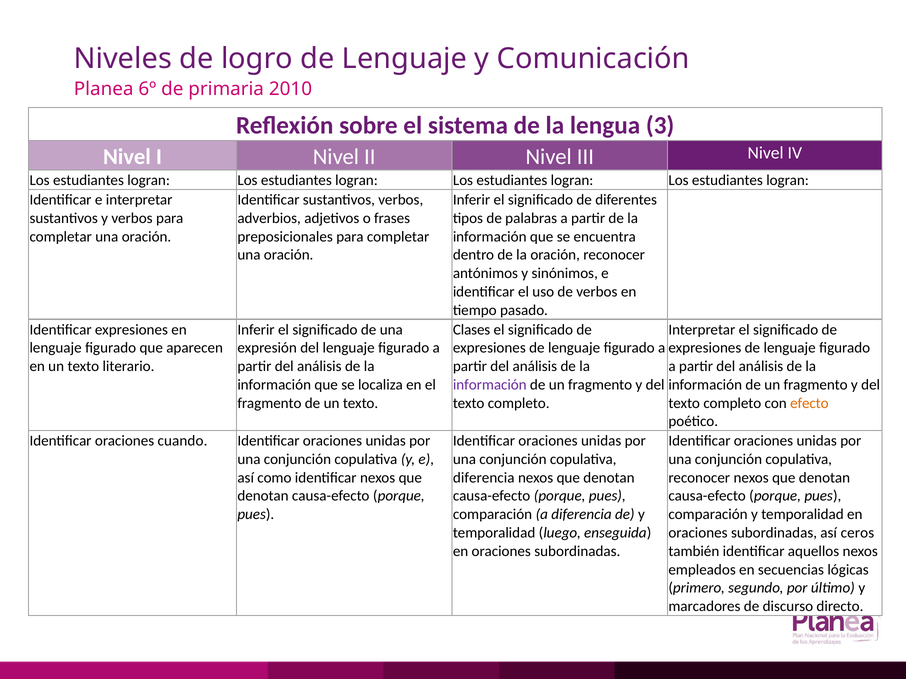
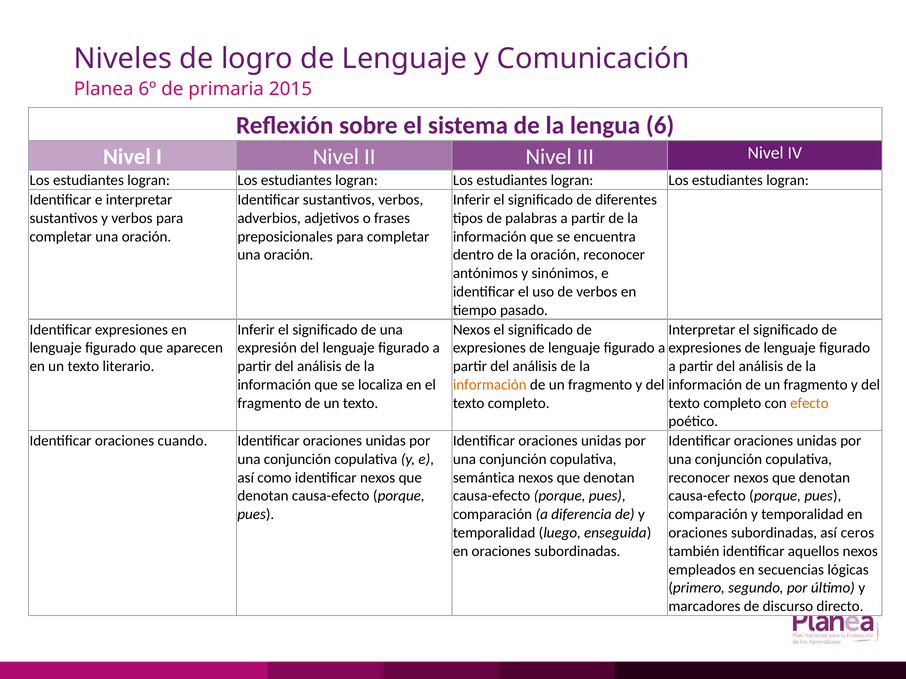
2010: 2010 -> 2015
3: 3 -> 6
Clases at (472, 330): Clases -> Nexos
información at (490, 385) colour: purple -> orange
diferencia at (484, 478): diferencia -> semántica
